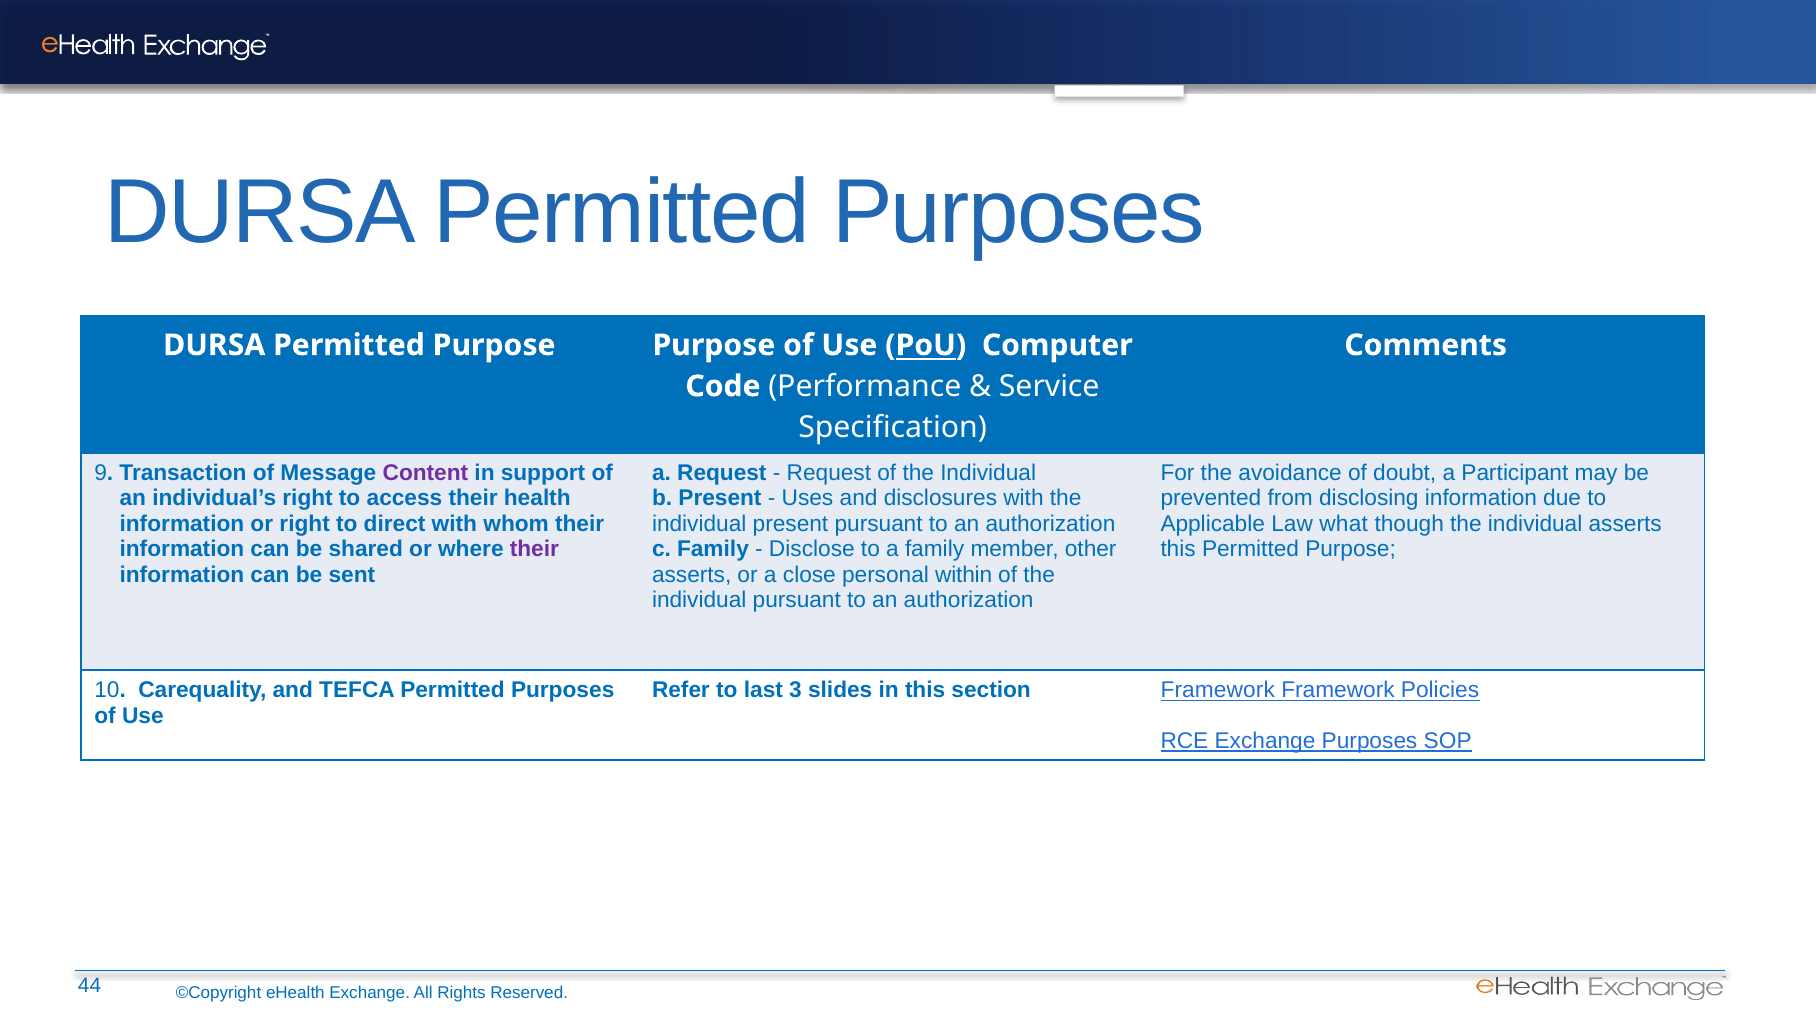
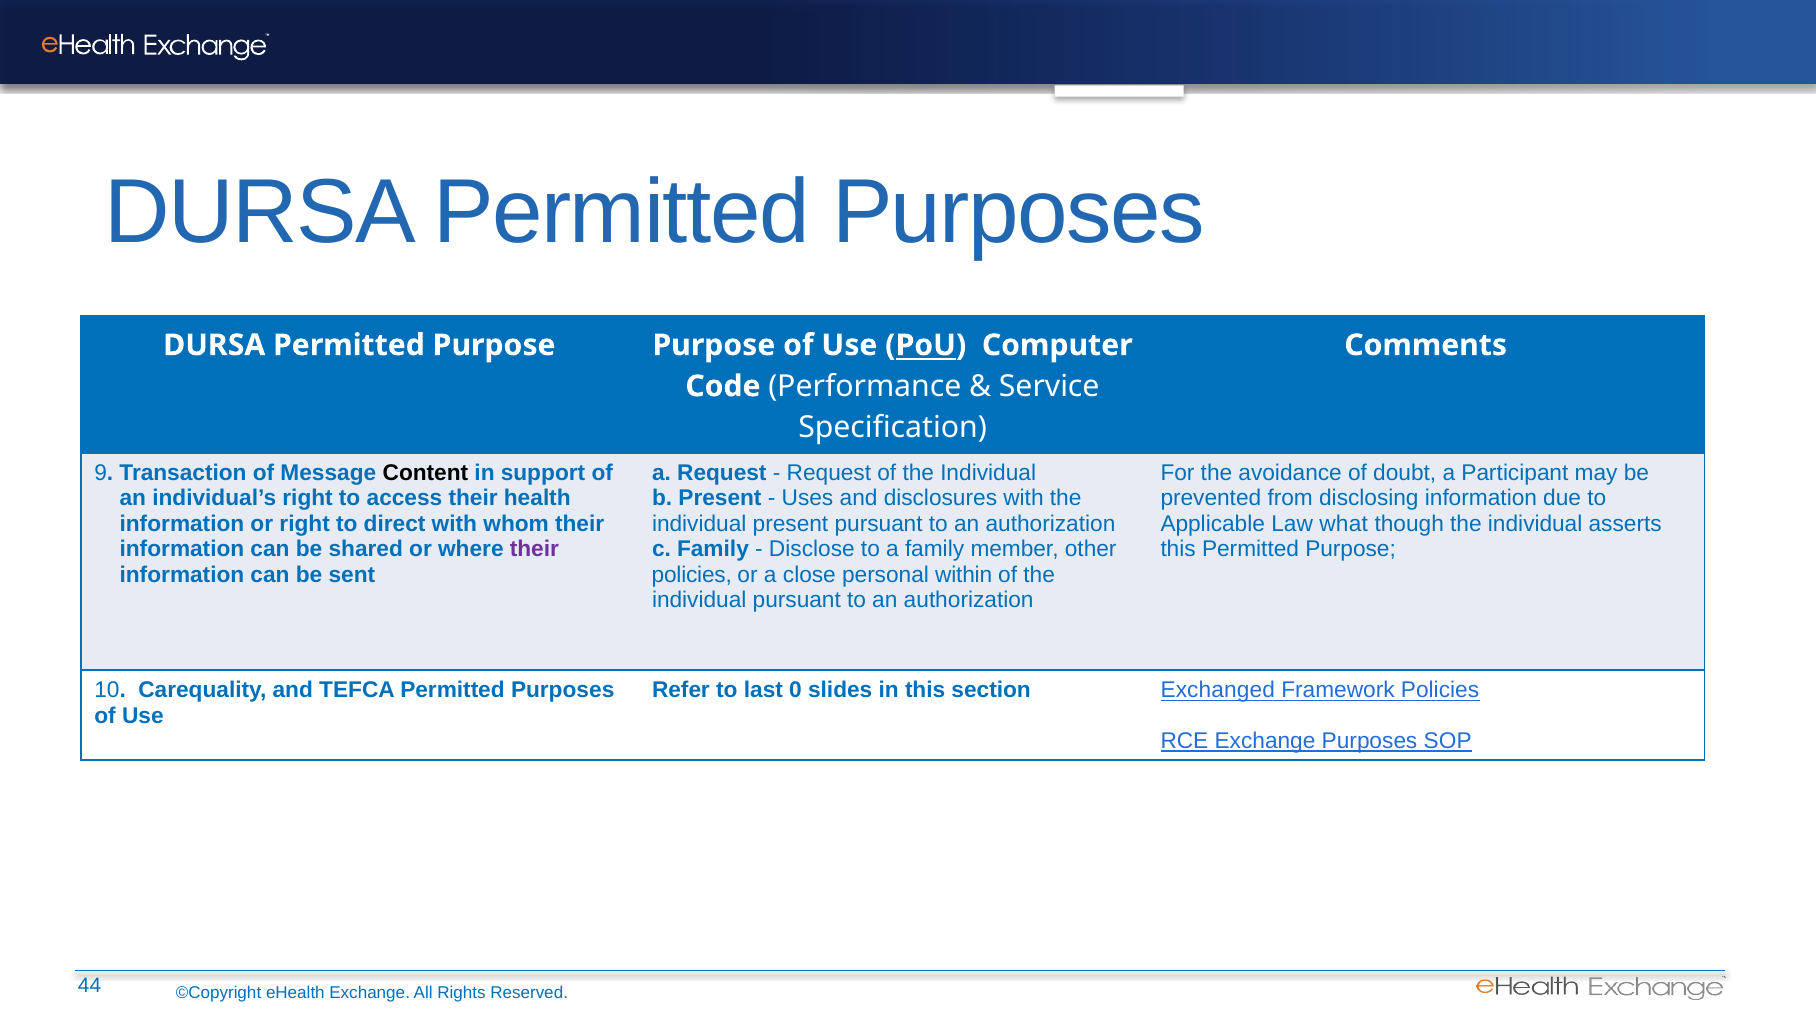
Content colour: purple -> black
asserts at (692, 574): asserts -> policies
3: 3 -> 0
section Framework: Framework -> Exchanged
